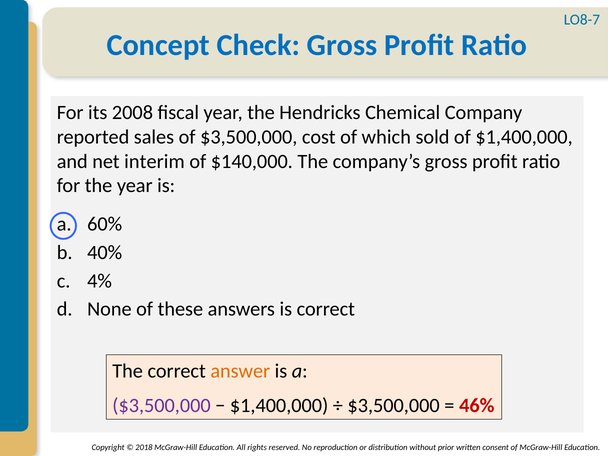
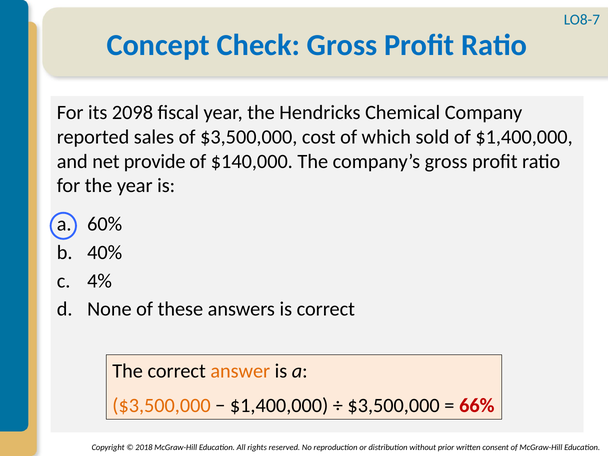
2008: 2008 -> 2098
interim: interim -> provide
$3,500,000 at (162, 406) colour: purple -> orange
46%: 46% -> 66%
